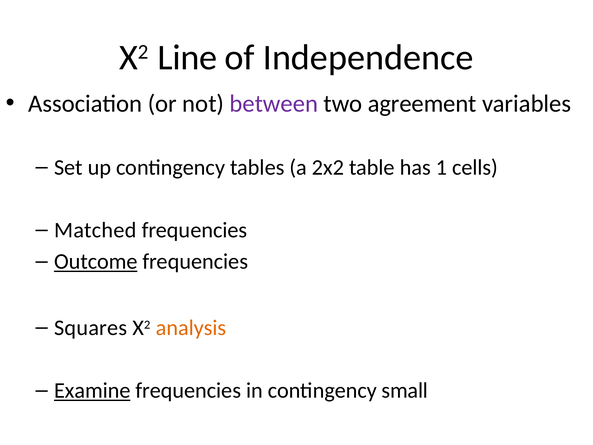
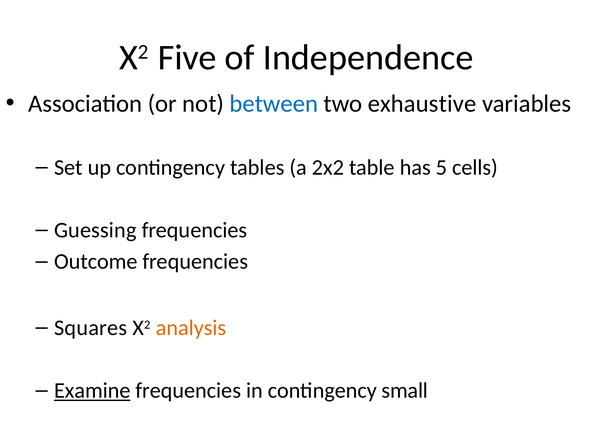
Line: Line -> Five
between colour: purple -> blue
agreement: agreement -> exhaustive
1: 1 -> 5
Matched: Matched -> Guessing
Outcome underline: present -> none
